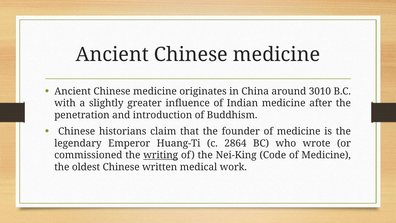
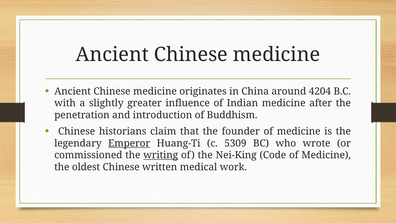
3010: 3010 -> 4204
Emperor underline: none -> present
2864: 2864 -> 5309
